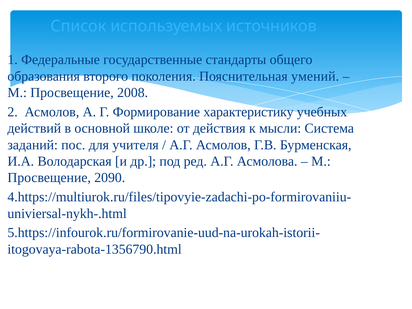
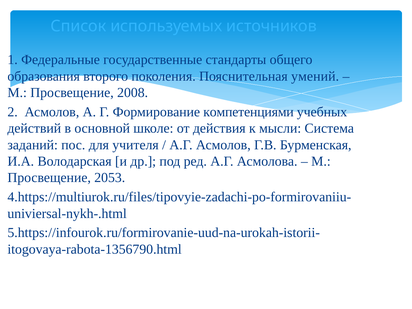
характеристику: характеристику -> компетенциями
2090: 2090 -> 2053
